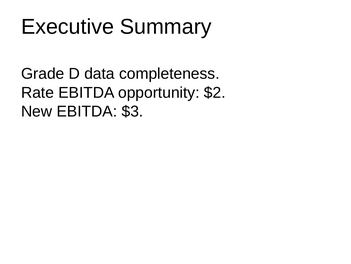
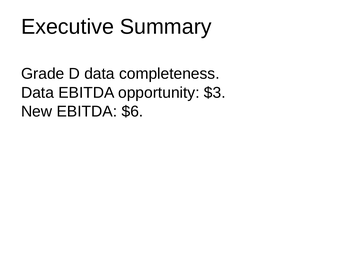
Rate at (37, 92): Rate -> Data
$2: $2 -> $3
$3: $3 -> $6
